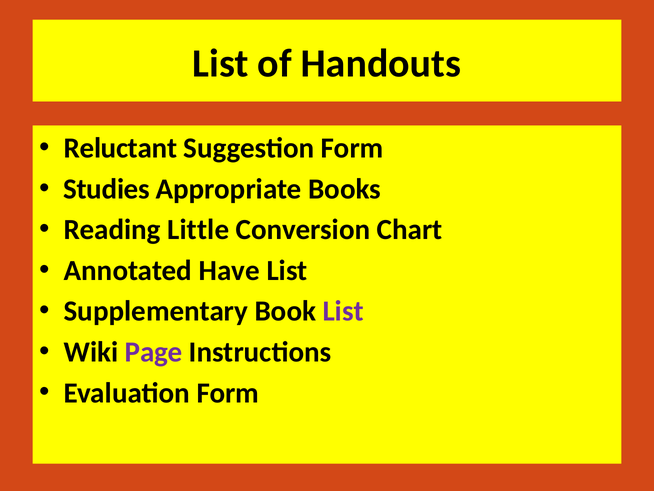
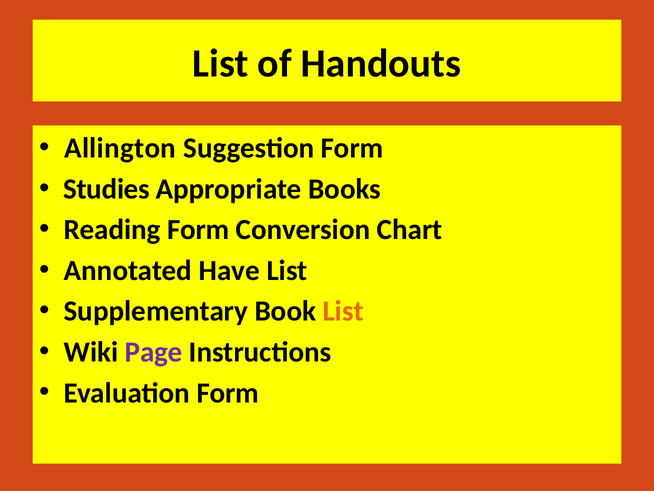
Reluctant: Reluctant -> Allington
Reading Little: Little -> Form
List at (343, 311) colour: purple -> orange
